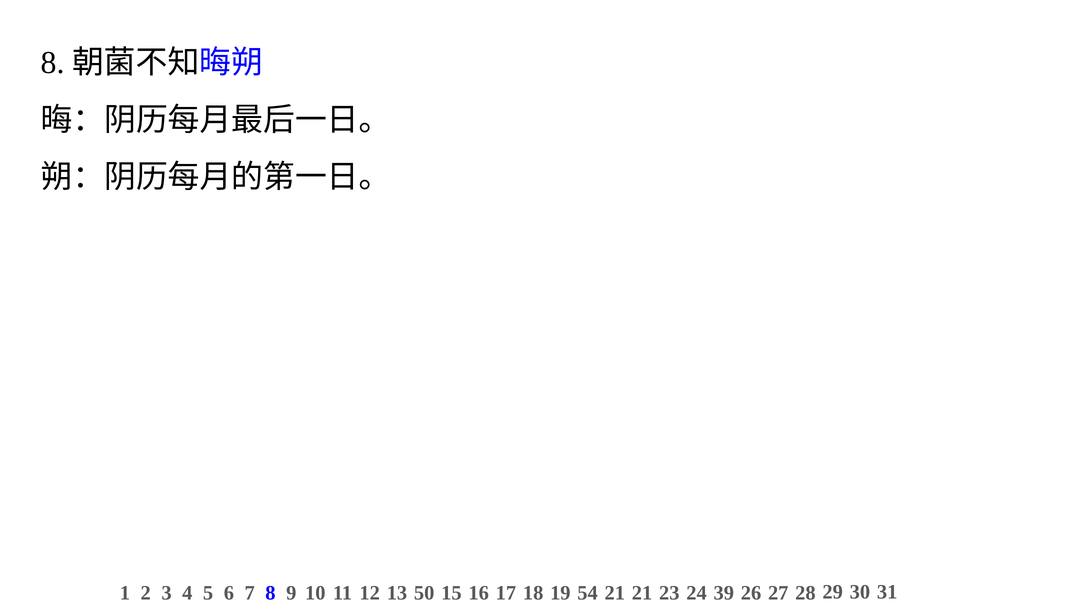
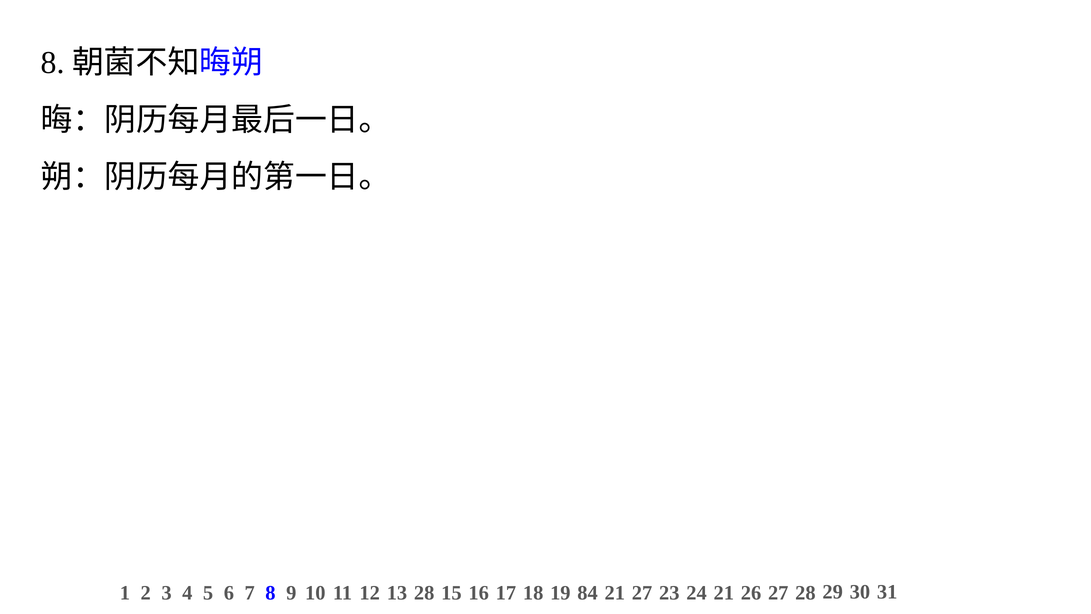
13 50: 50 -> 28
54: 54 -> 84
21 21: 21 -> 27
24 39: 39 -> 21
